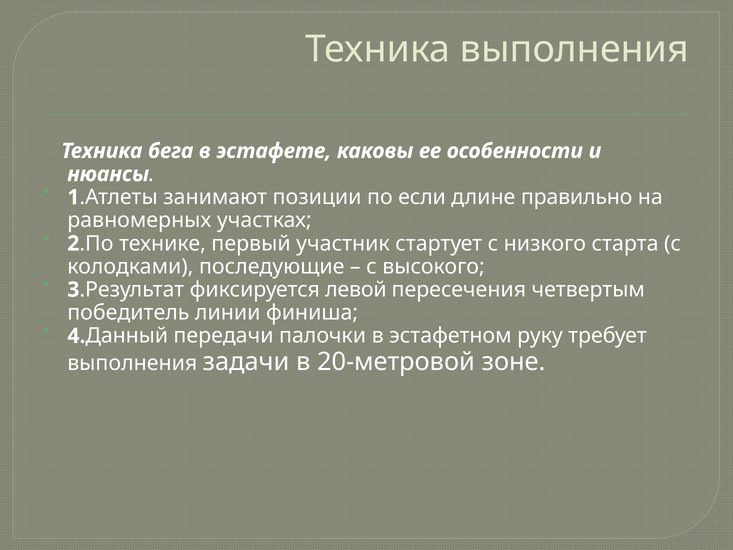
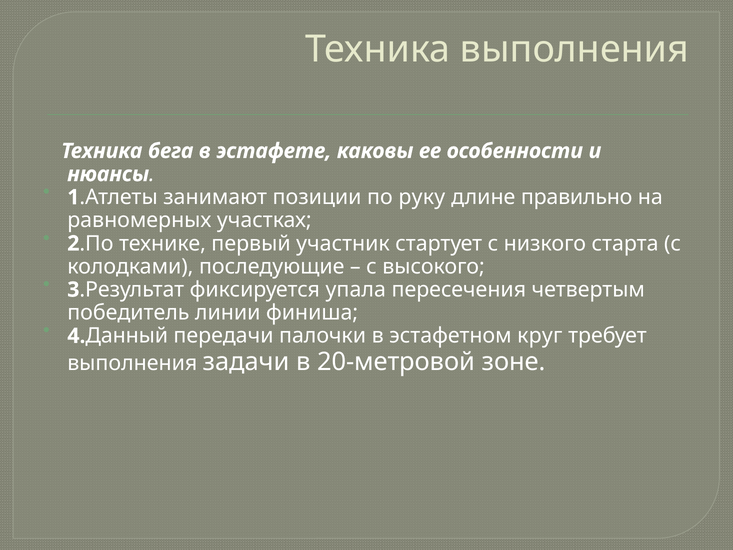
если: если -> руку
левой: левой -> упала
руку: руку -> круг
